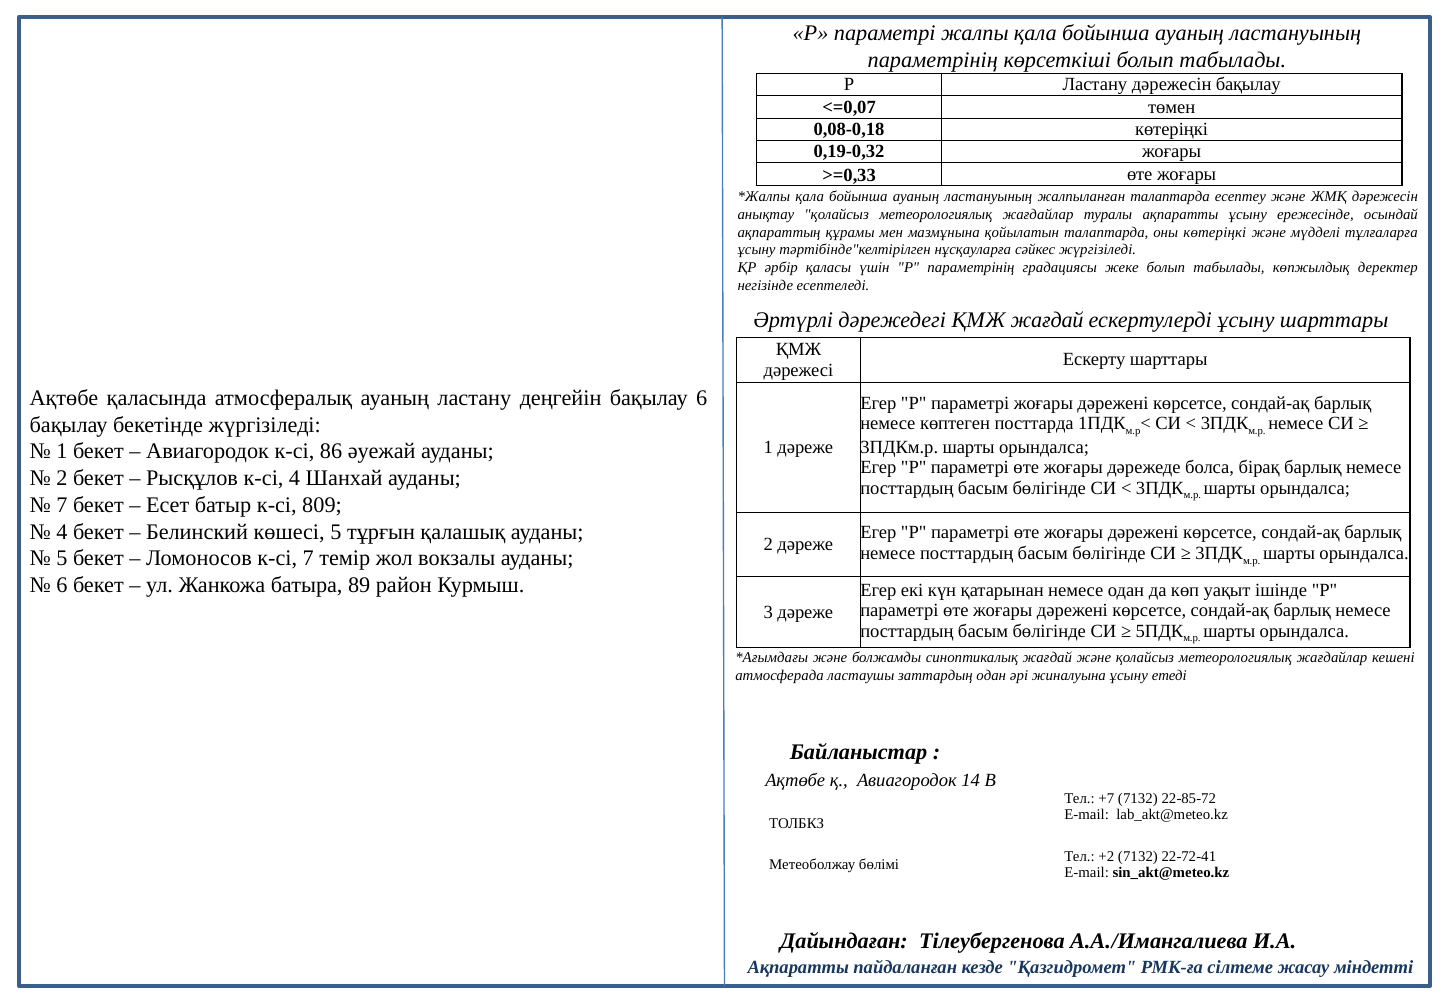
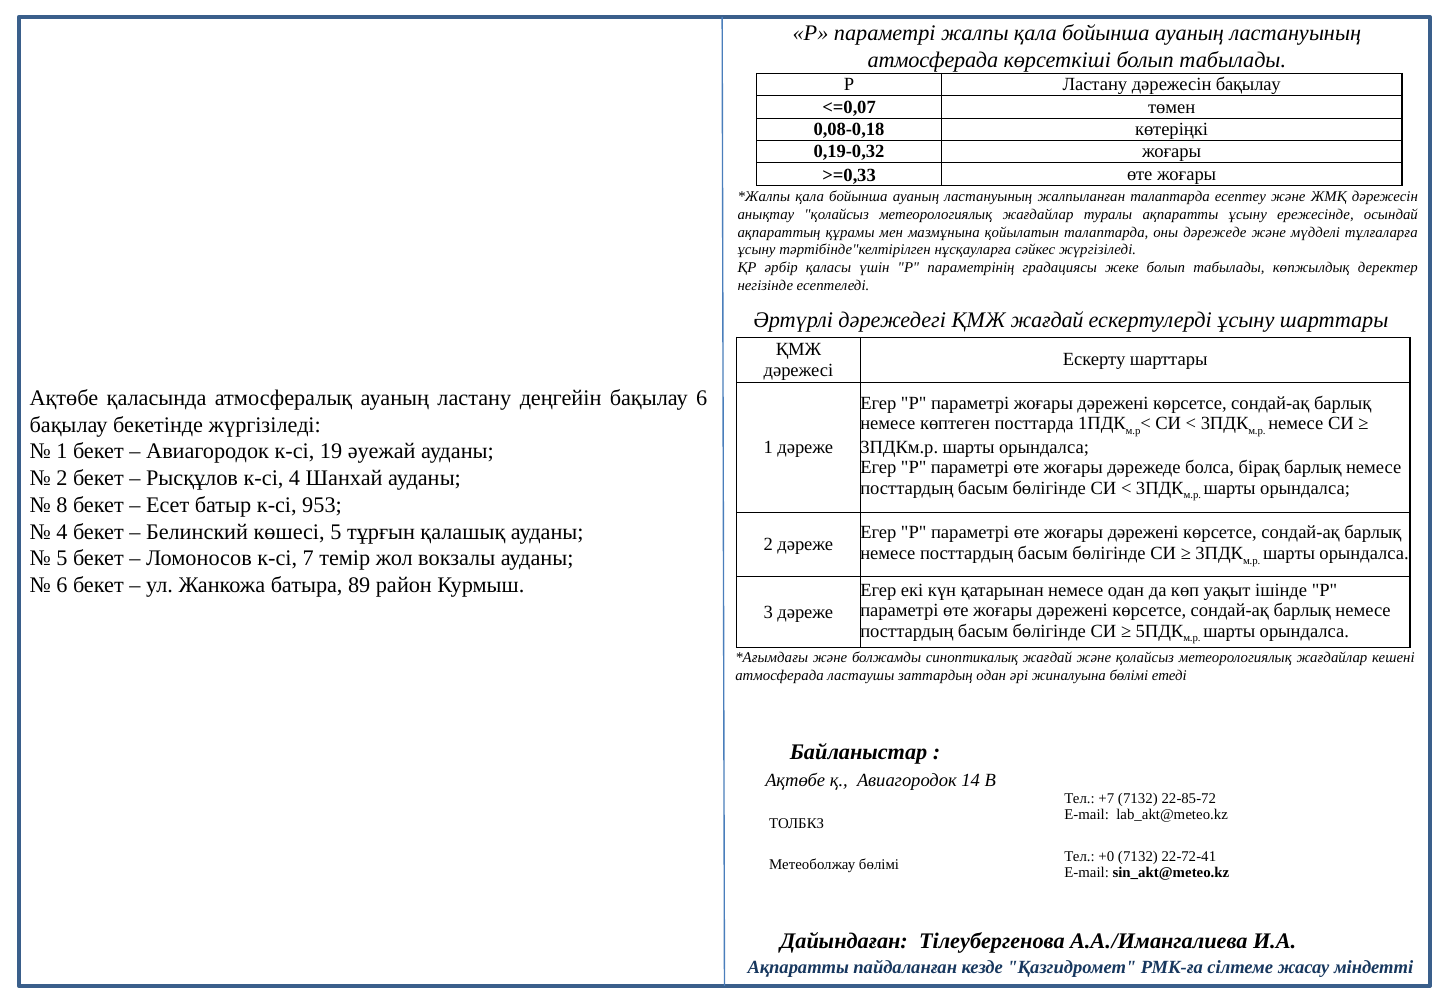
параметрінің at (933, 60): параметрінің -> атмосферада
оны көтеріңкі: көтеріңкі -> дәрежеде
86: 86 -> 19
7 at (62, 505): 7 -> 8
809: 809 -> 953
жиналуына ұсыну: ұсыну -> бөлімі
+2: +2 -> +0
